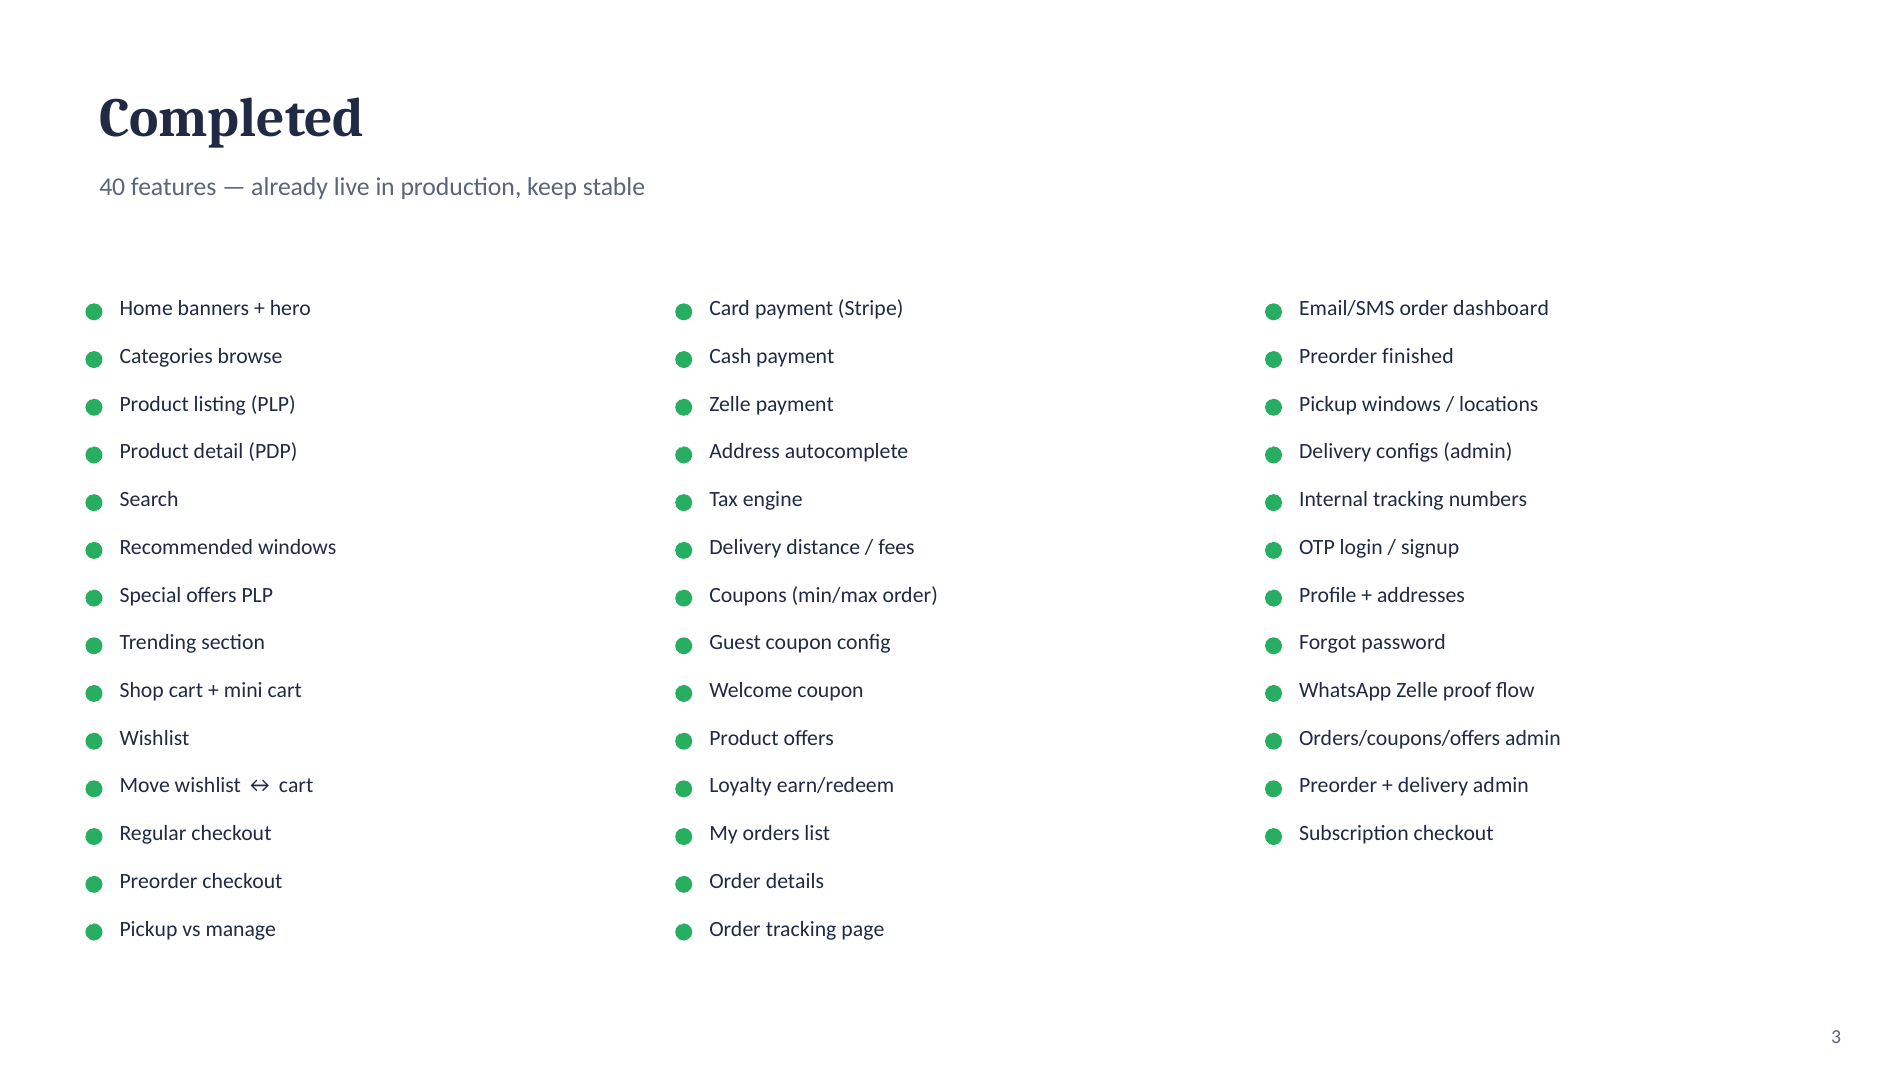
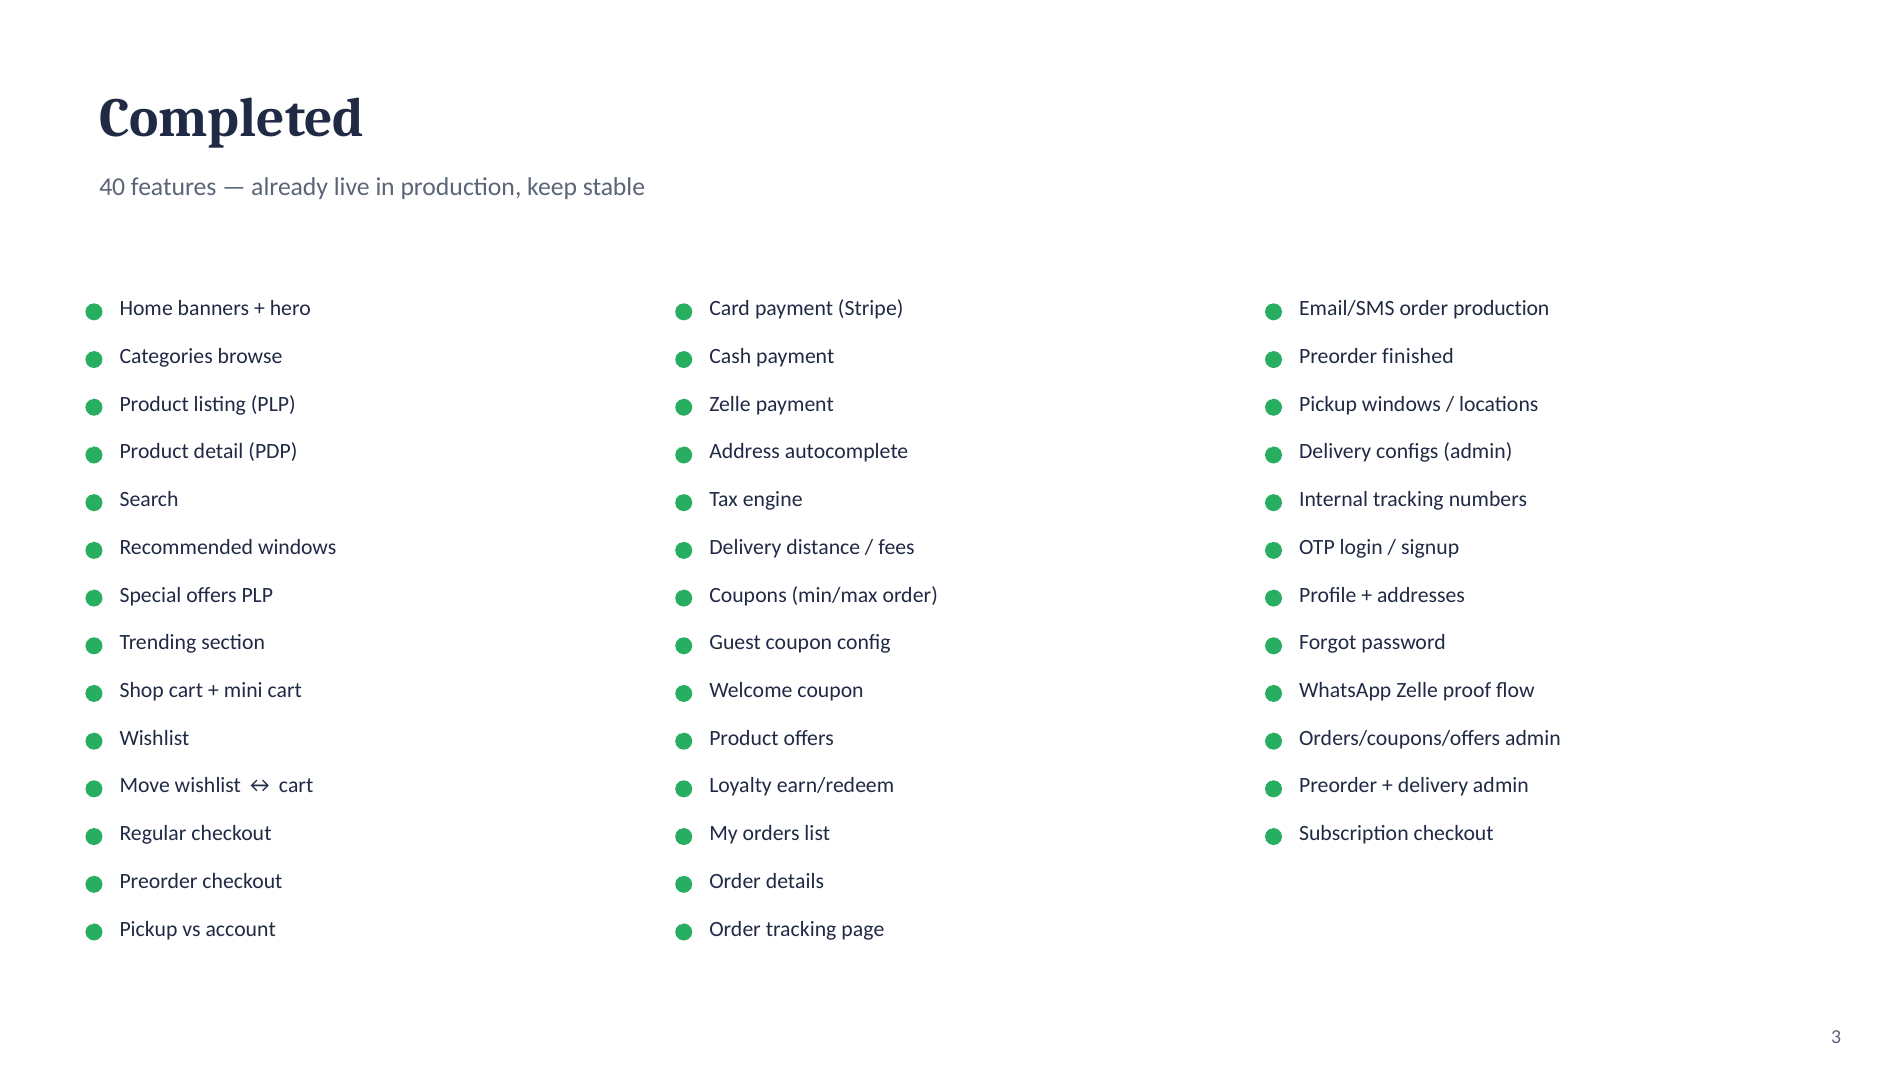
order dashboard: dashboard -> production
manage: manage -> account
